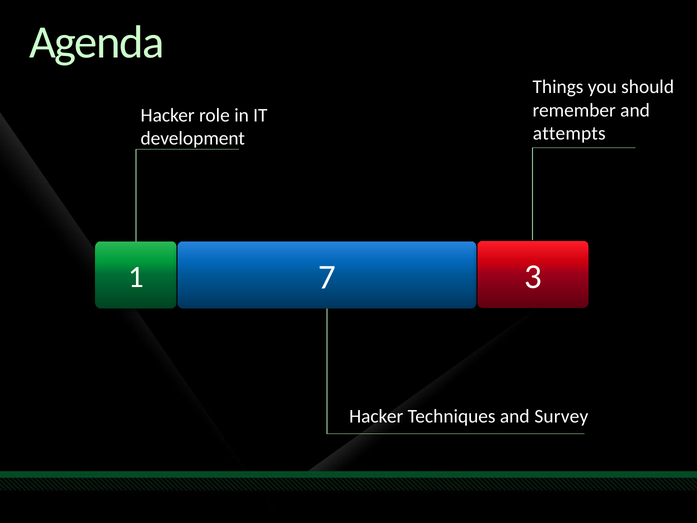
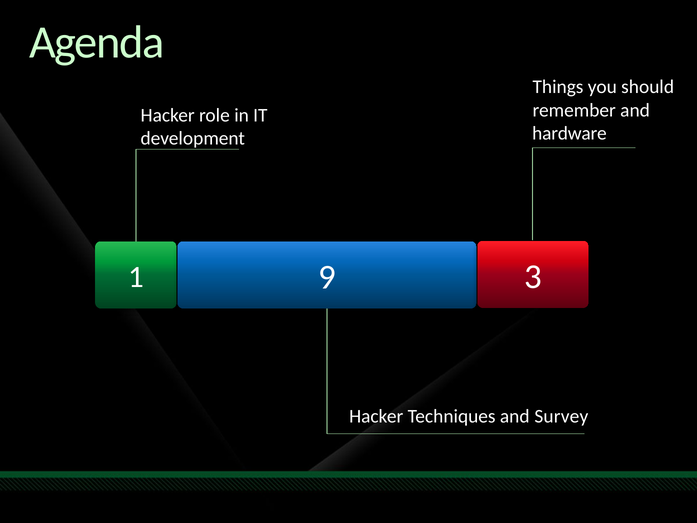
attempts: attempts -> hardware
7: 7 -> 9
